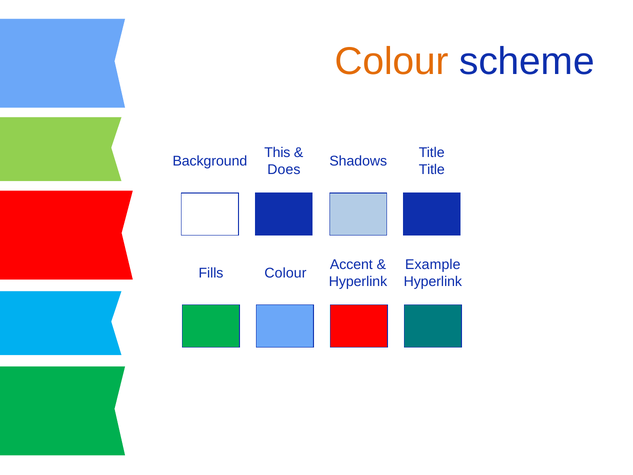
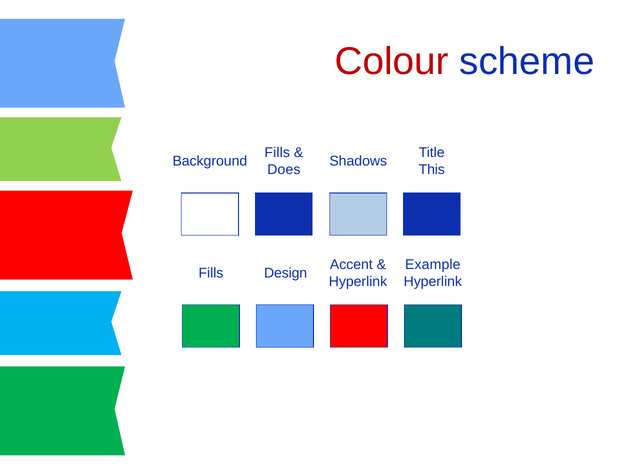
Colour at (392, 61) colour: orange -> red
This at (277, 153): This -> Fills
Title at (432, 170): Title -> This
Fills Colour: Colour -> Design
